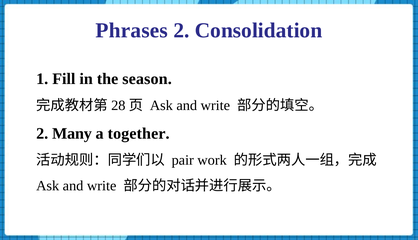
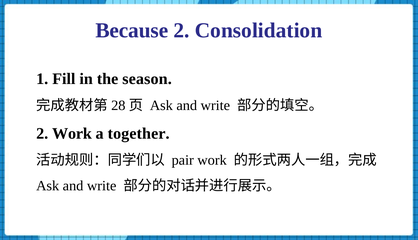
Phrases: Phrases -> Because
2 Many: Many -> Work
